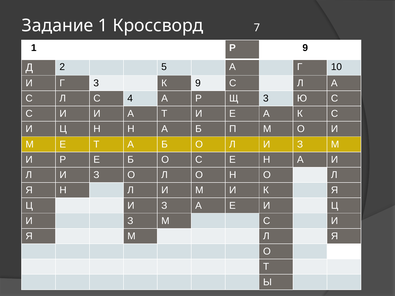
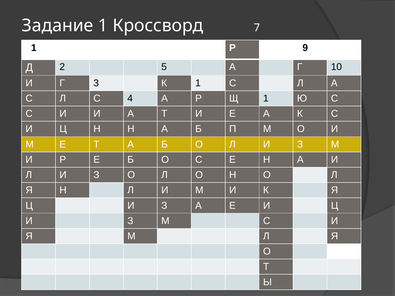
К 9: 9 -> 1
Щ 3: 3 -> 1
